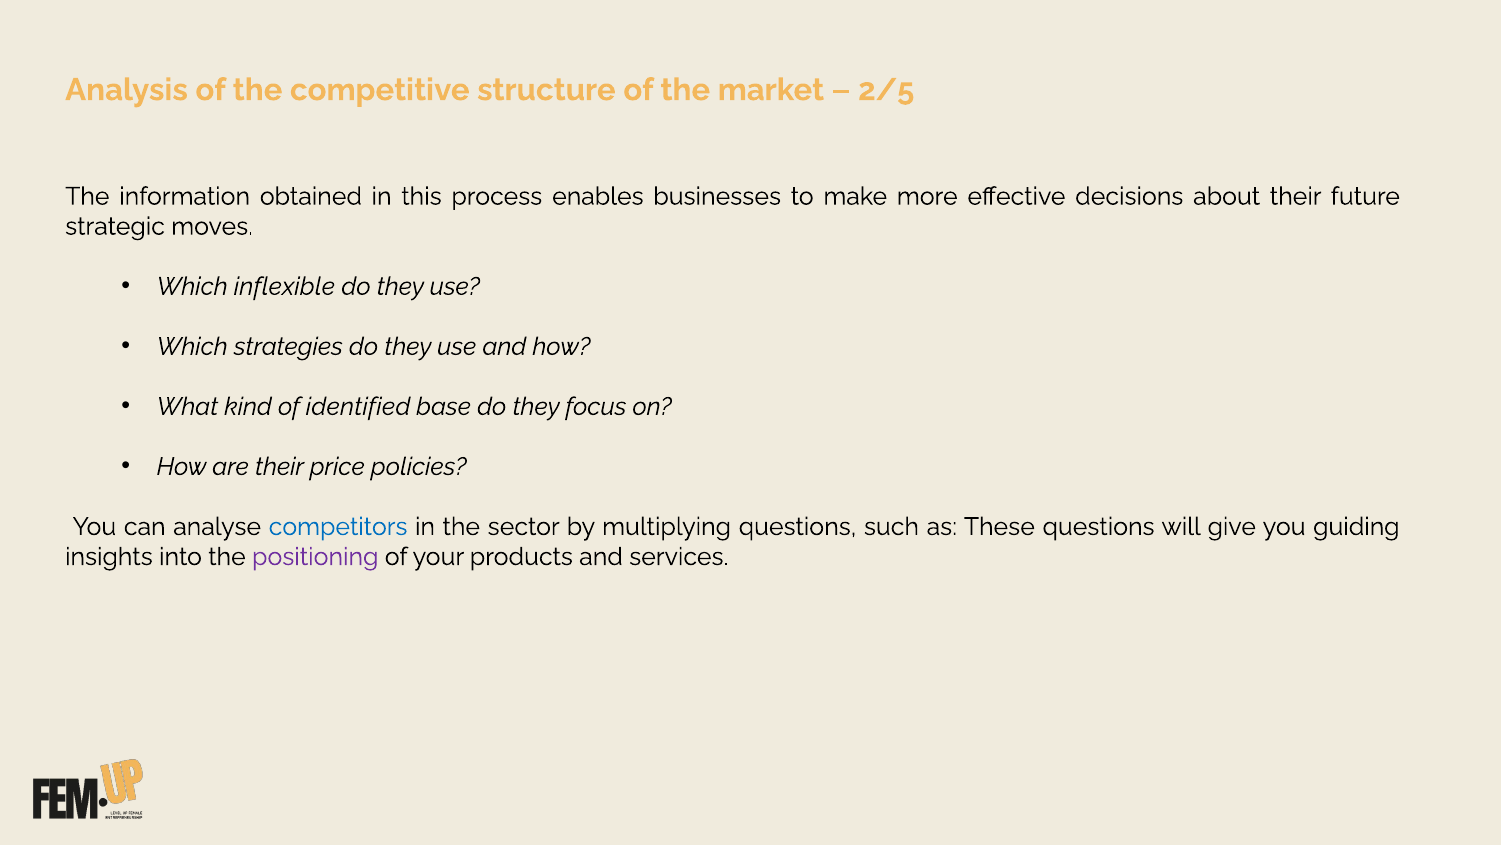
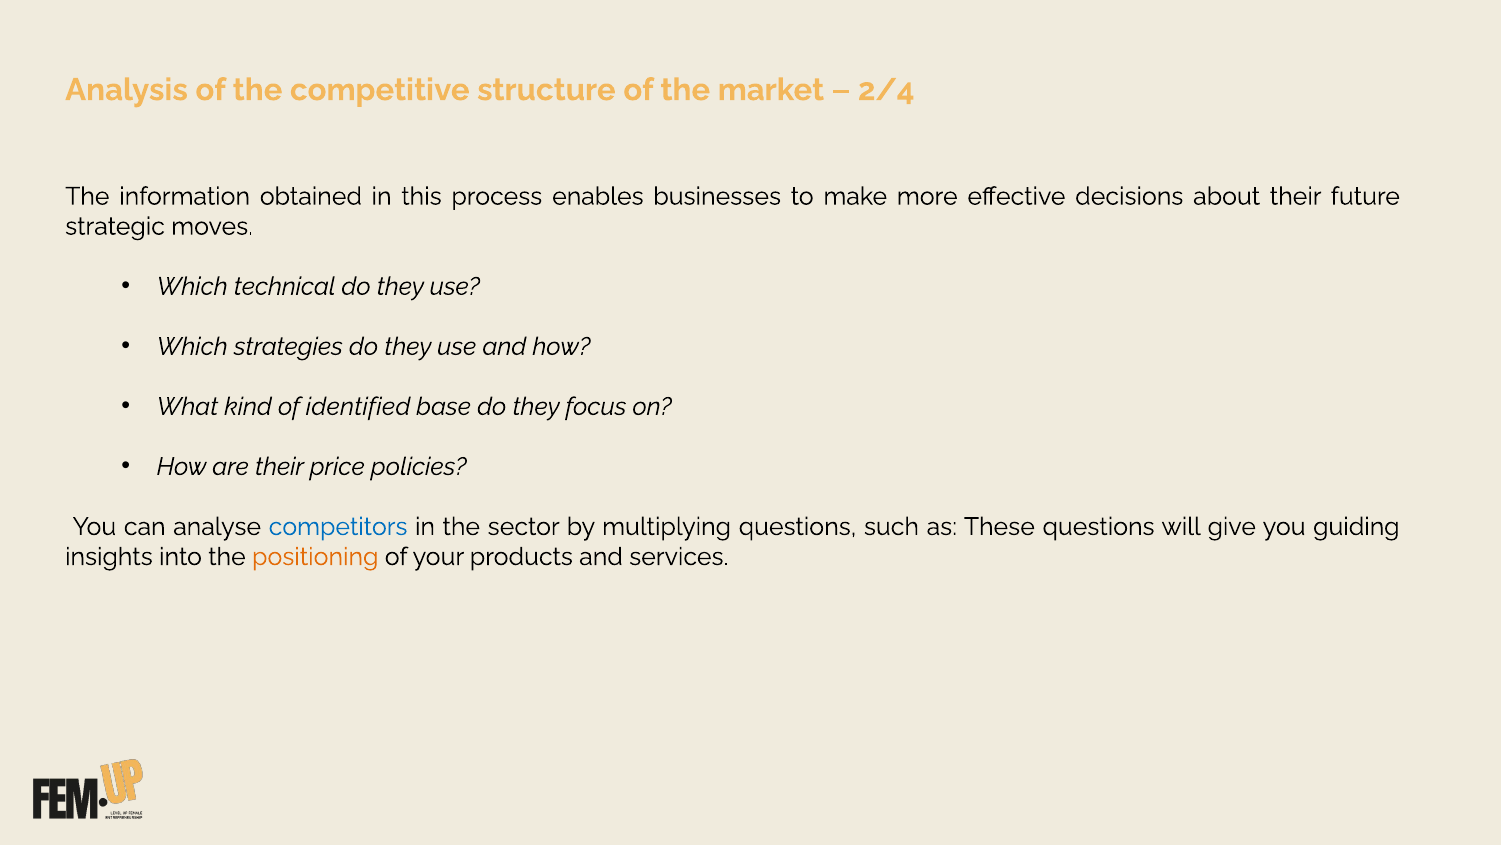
2/5: 2/5 -> 2/4
inflexible: inflexible -> technical
positioning colour: purple -> orange
